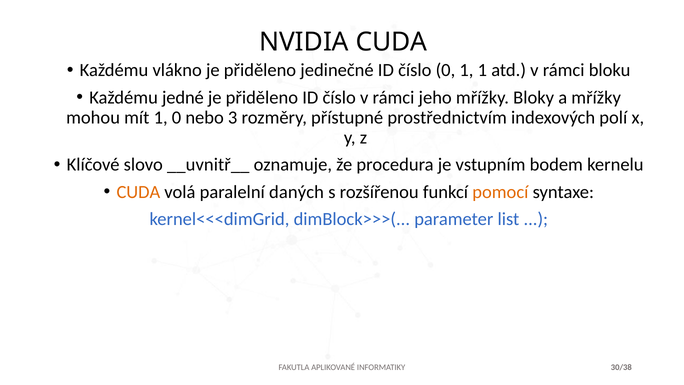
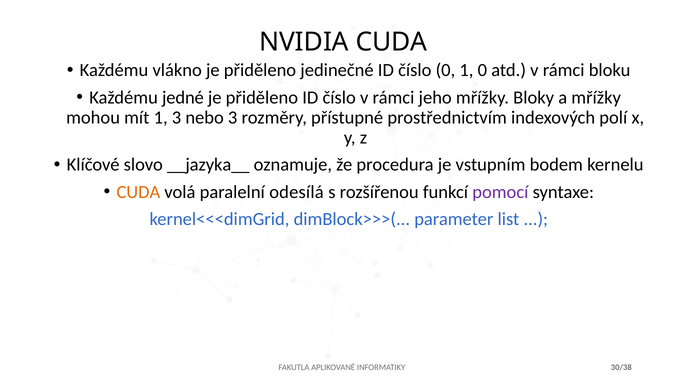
1 1: 1 -> 0
1 0: 0 -> 3
__uvnitř__: __uvnitř__ -> __jazyka__
daných: daných -> odesílá
pomocí colour: orange -> purple
